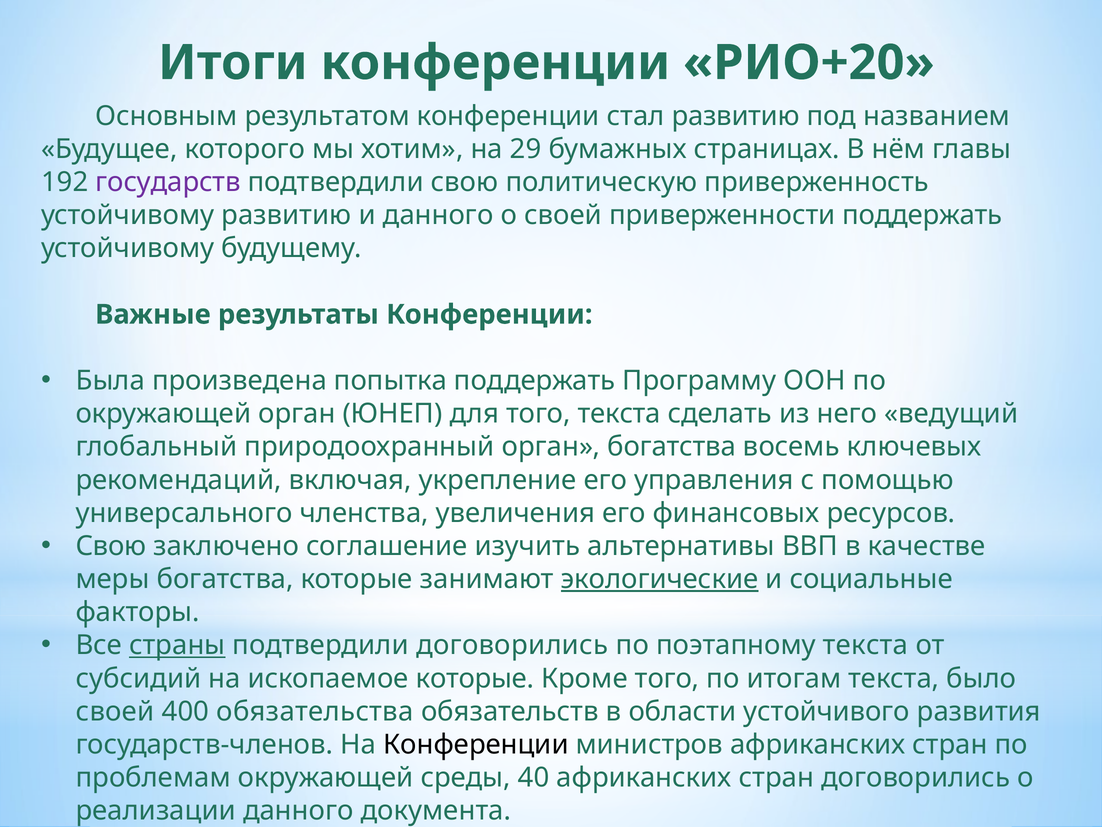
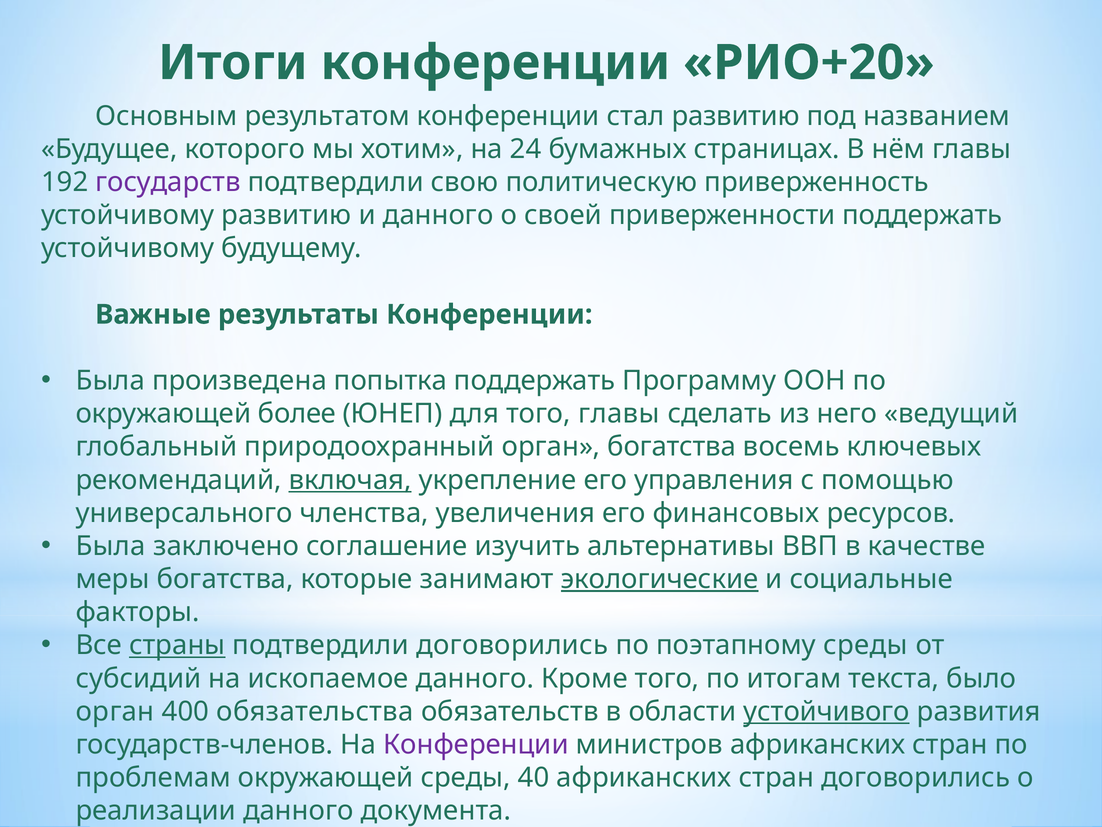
29: 29 -> 24
окружающей орган: орган -> более
того текста: текста -> главы
включая underline: none -> present
Свою at (111, 546): Свою -> Была
поэтапному текста: текста -> среды
ископаемое которые: которые -> данного
своей at (115, 711): своей -> орган
устойчивого underline: none -> present
Конференции at (476, 744) colour: black -> purple
